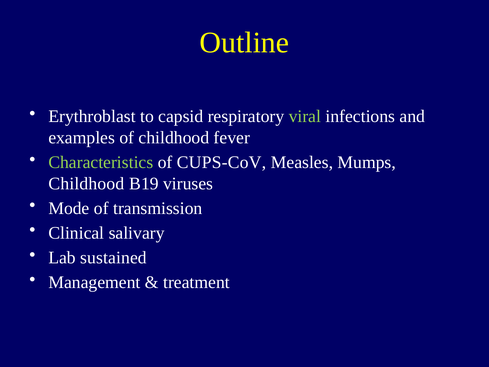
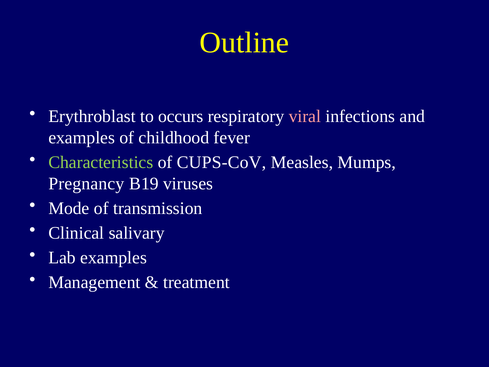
capsid: capsid -> occurs
viral colour: light green -> pink
Childhood at (87, 183): Childhood -> Pregnancy
Lab sustained: sustained -> examples
